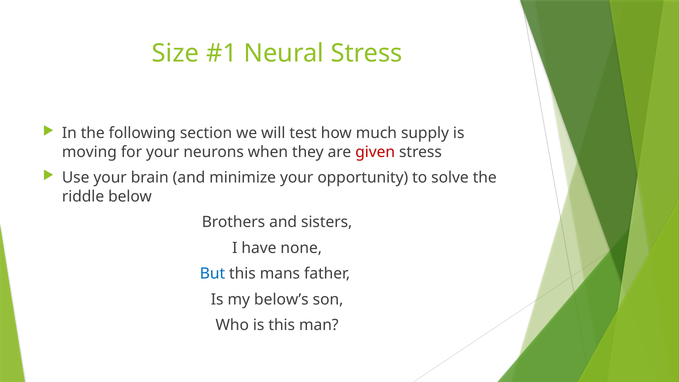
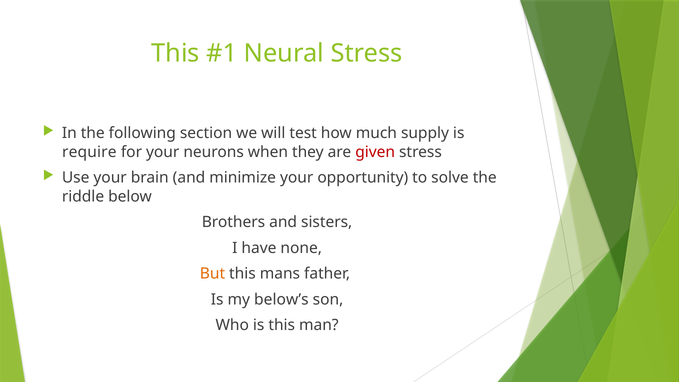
Size at (175, 54): Size -> This
moving: moving -> require
But colour: blue -> orange
